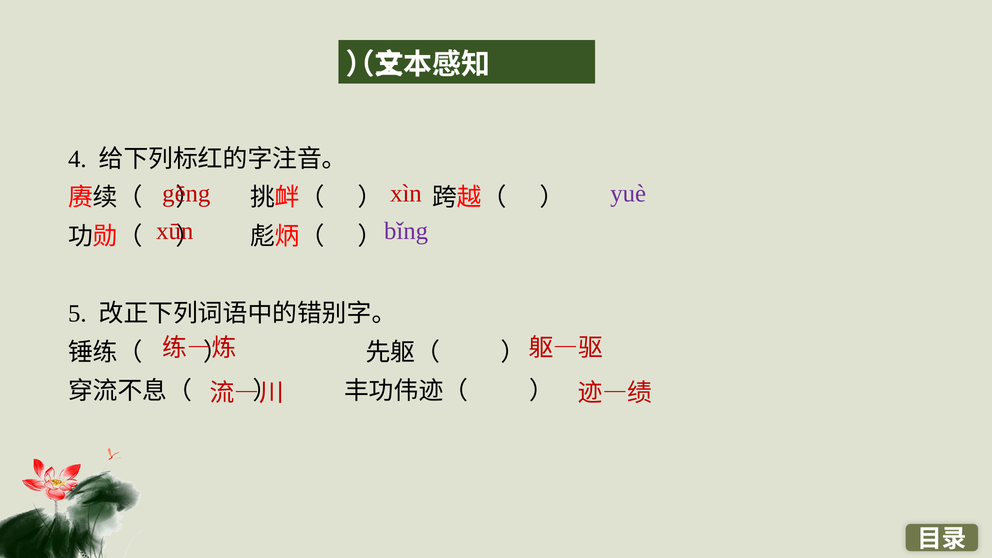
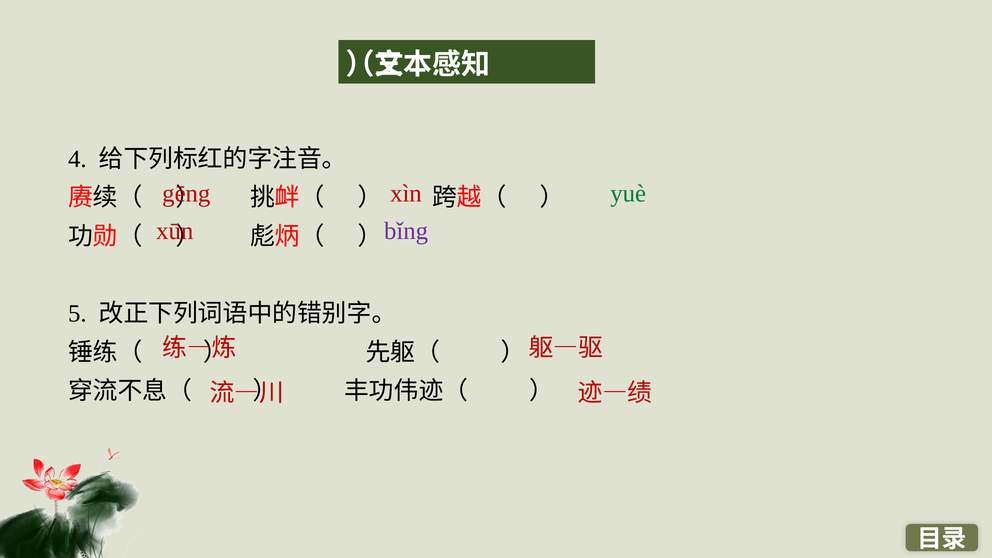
yuè colour: purple -> green
